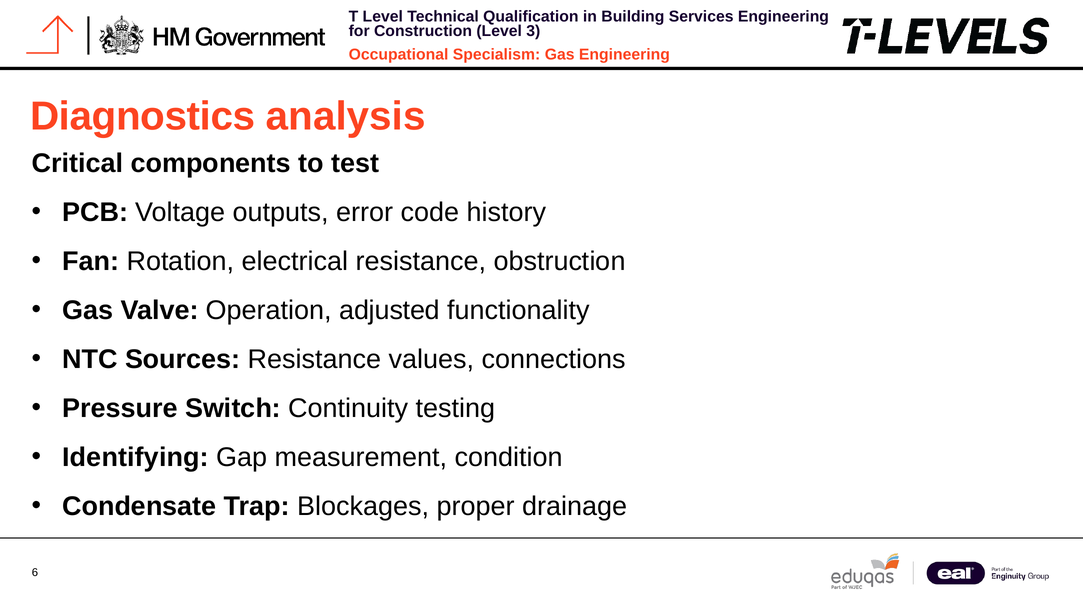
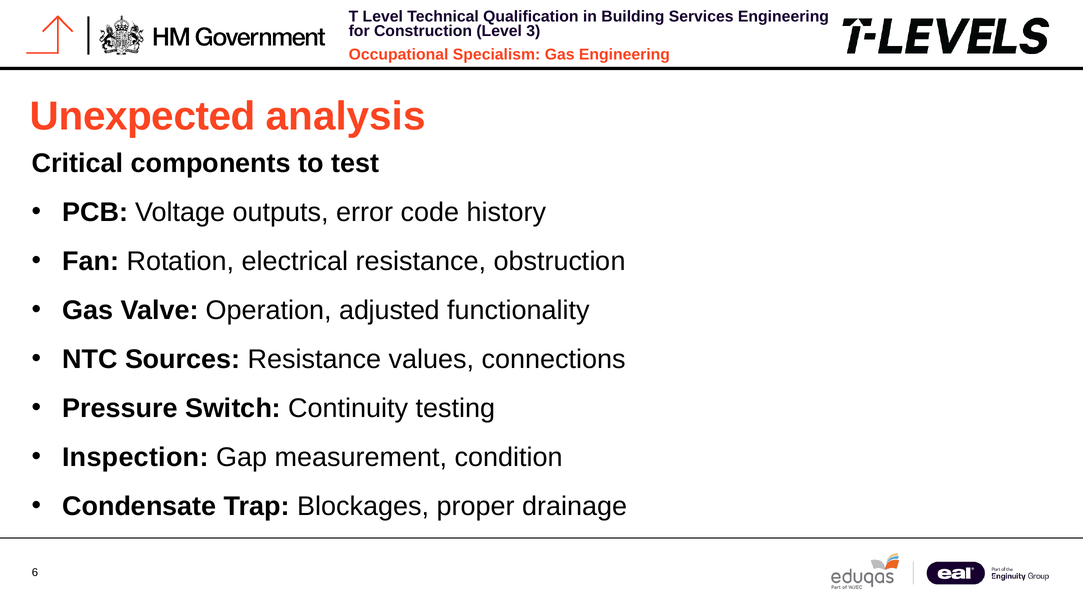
Diagnostics: Diagnostics -> Unexpected
Identifying: Identifying -> Inspection
